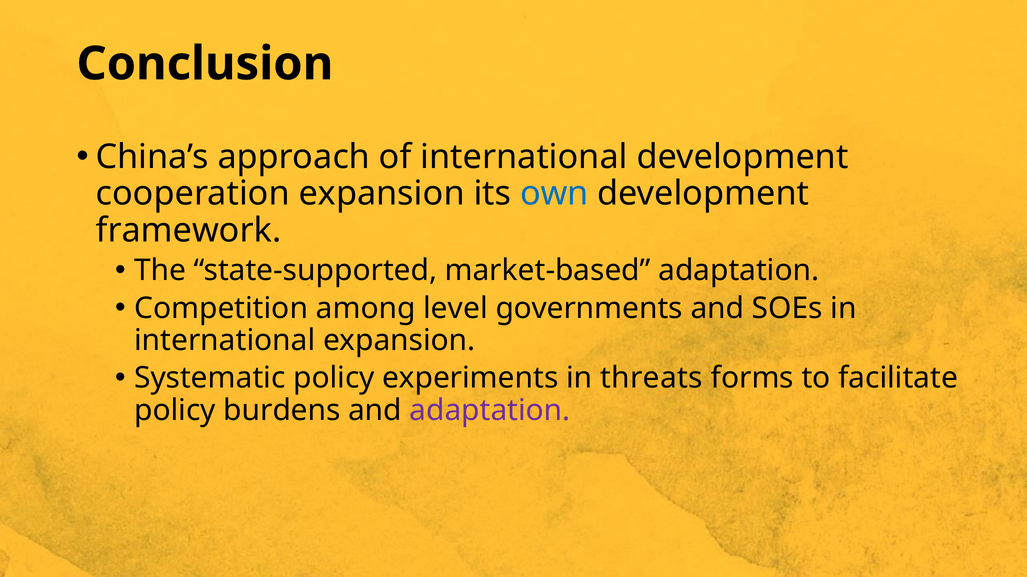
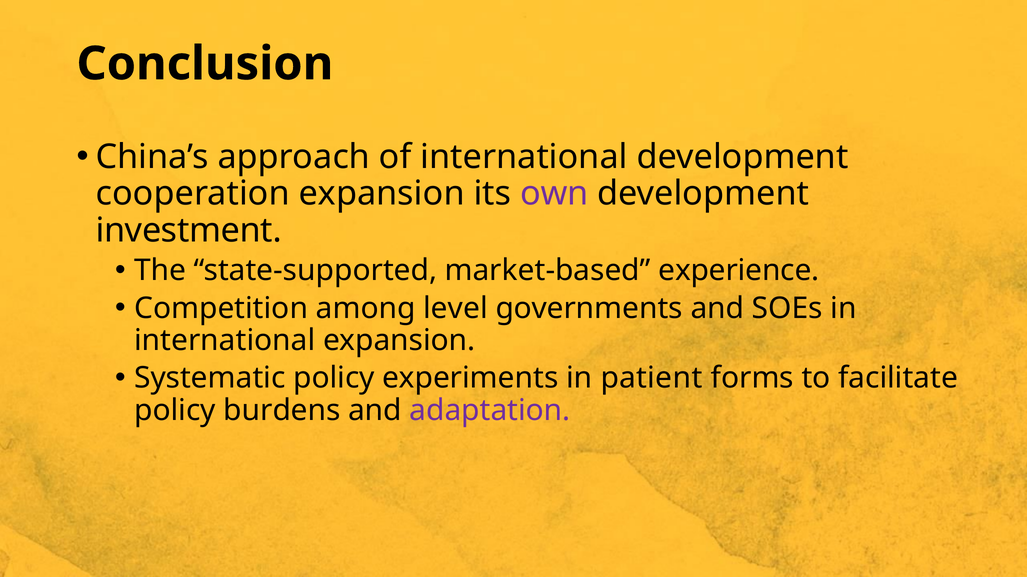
own colour: blue -> purple
framework: framework -> investment
market-based adaptation: adaptation -> experience
threats: threats -> patient
